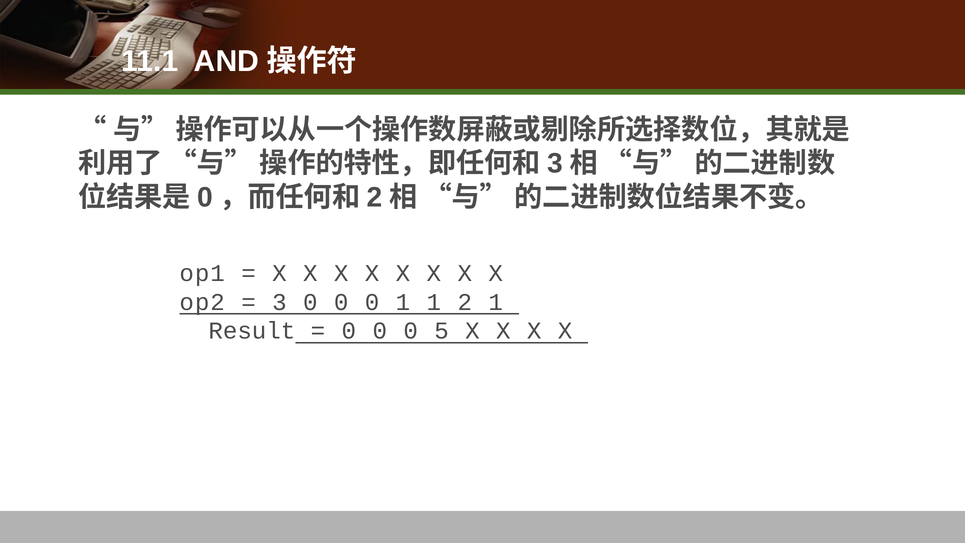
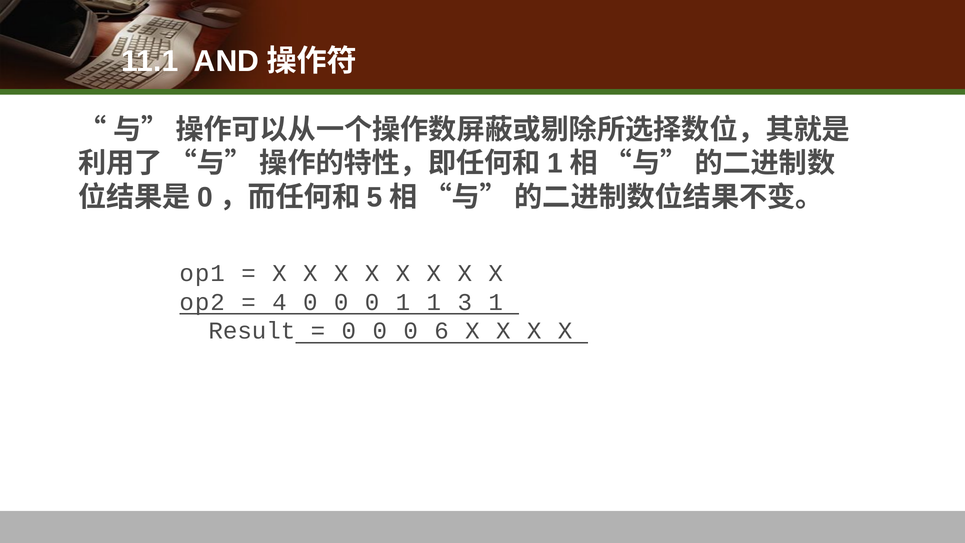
3 at (555, 164): 3 -> 1
2 at (375, 197): 2 -> 5
3 at (279, 302): 3 -> 4
1 2: 2 -> 3
5: 5 -> 6
